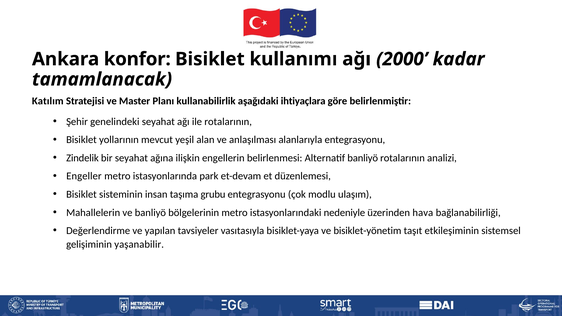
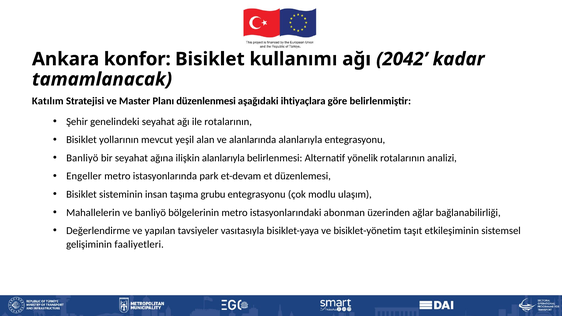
2000: 2000 -> 2042
kullanabilirlik: kullanabilirlik -> düzenlenmesi
anlaşılması: anlaşılması -> alanlarında
Zindelik at (82, 158): Zindelik -> Banliyö
ilişkin engellerin: engellerin -> alanlarıyla
Alternatif banliyö: banliyö -> yönelik
nedeniyle: nedeniyle -> abonman
hava: hava -> ağlar
yaşanabilir: yaşanabilir -> faaliyetleri
